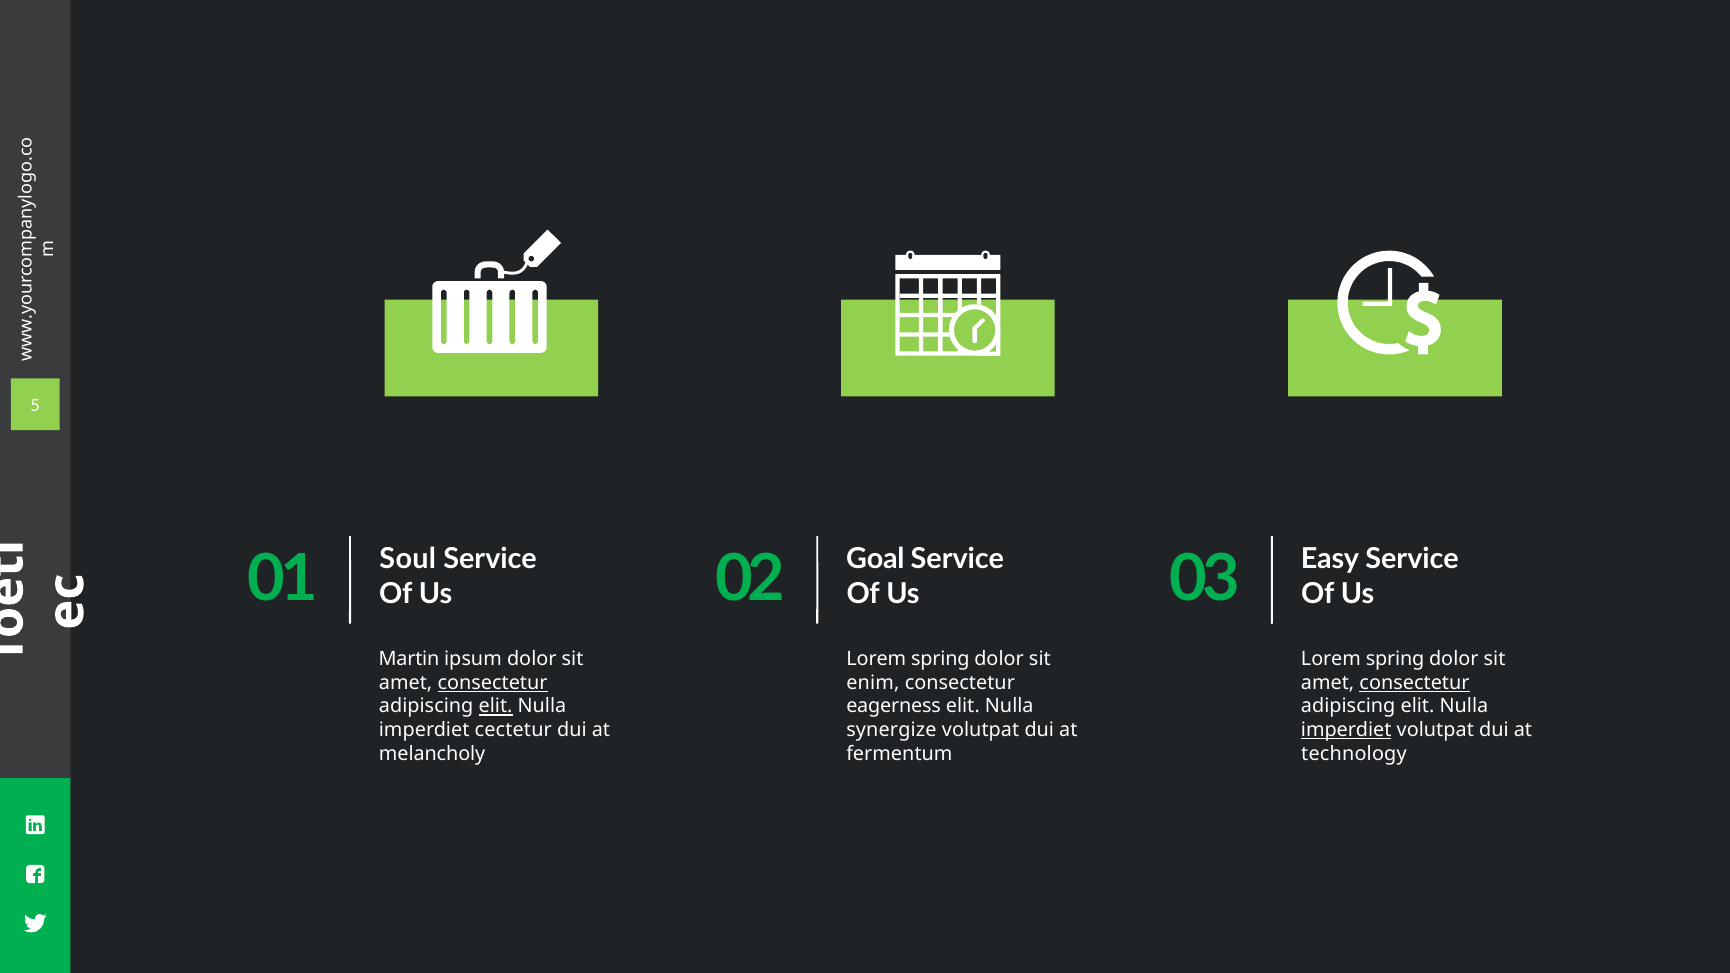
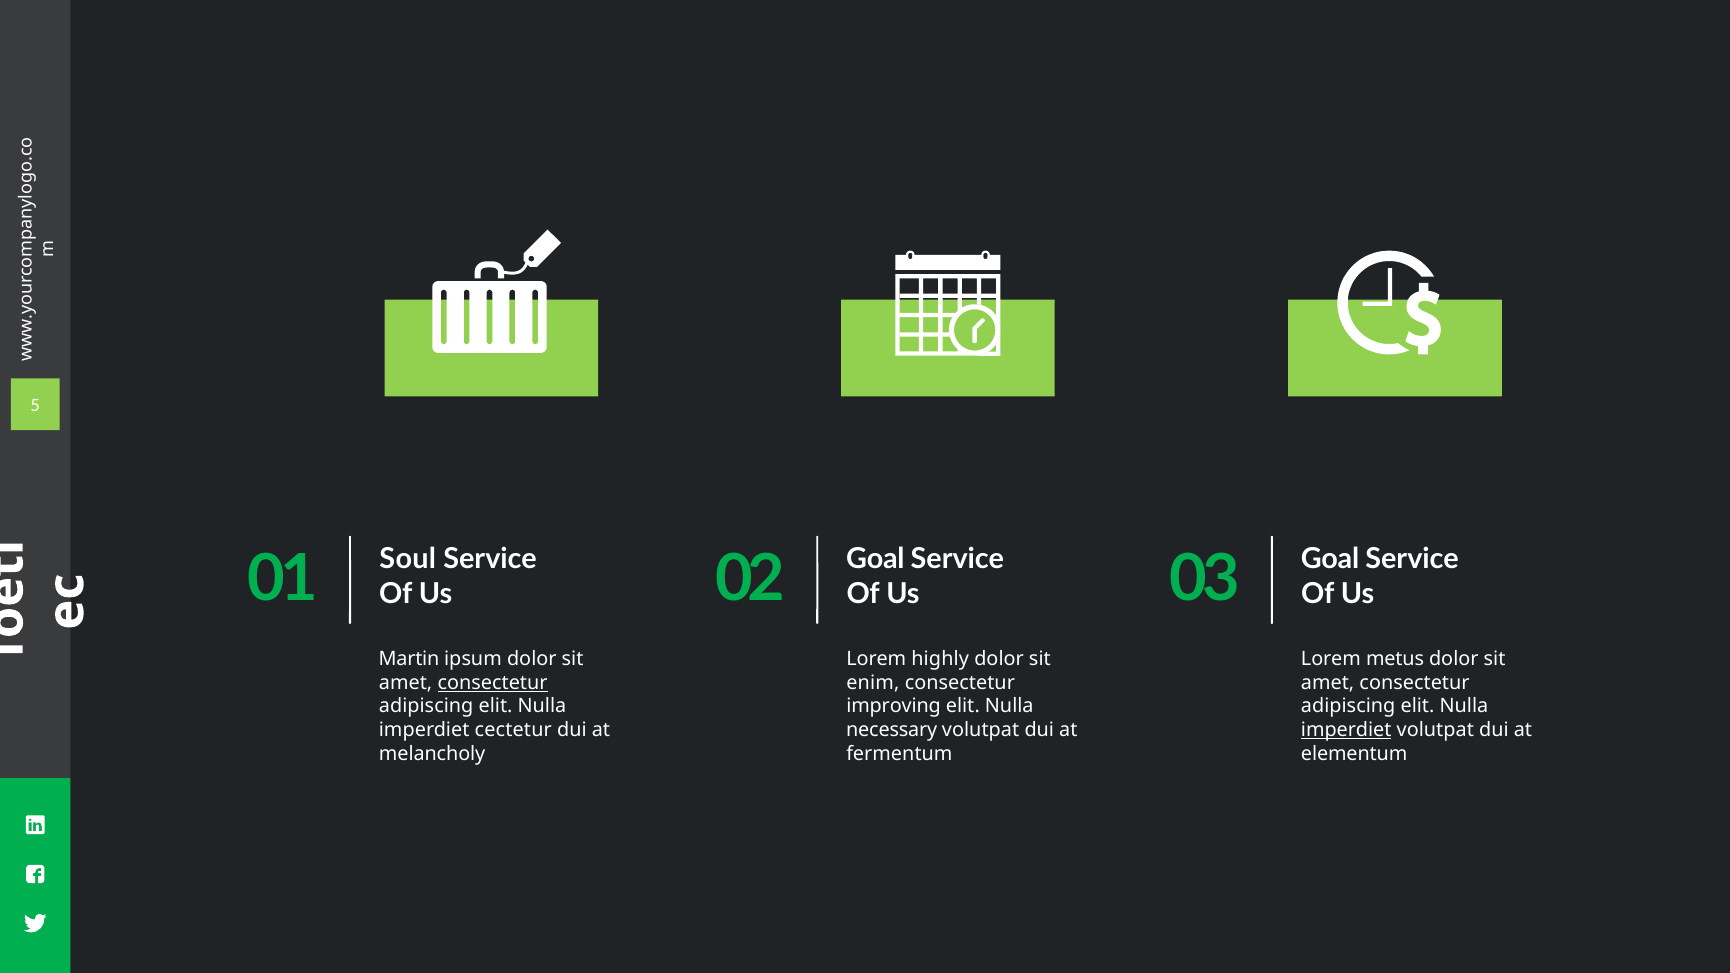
03 Easy: Easy -> Goal
spring at (940, 659): spring -> highly
spring at (1395, 659): spring -> metus
consectetur at (1415, 683) underline: present -> none
elit at (496, 707) underline: present -> none
eagerness: eagerness -> improving
synergize: synergize -> necessary
technology: technology -> elementum
